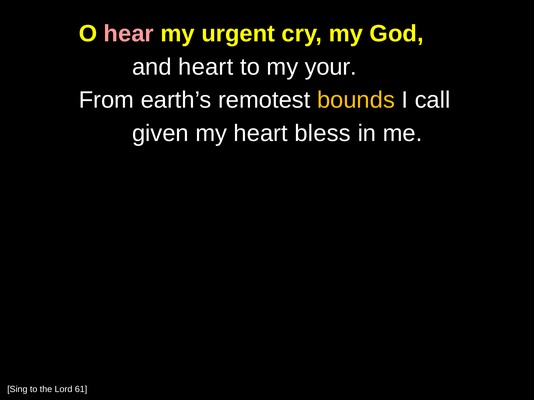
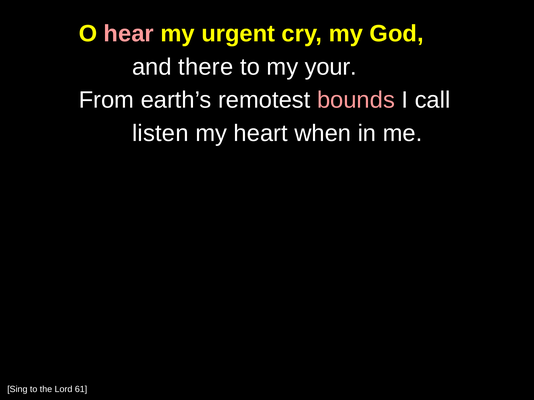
and heart: heart -> there
bounds colour: yellow -> pink
given: given -> listen
bless: bless -> when
